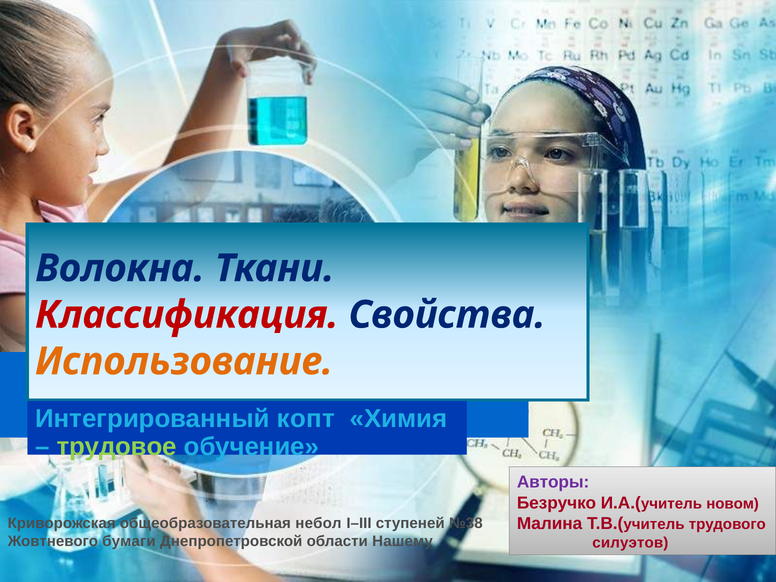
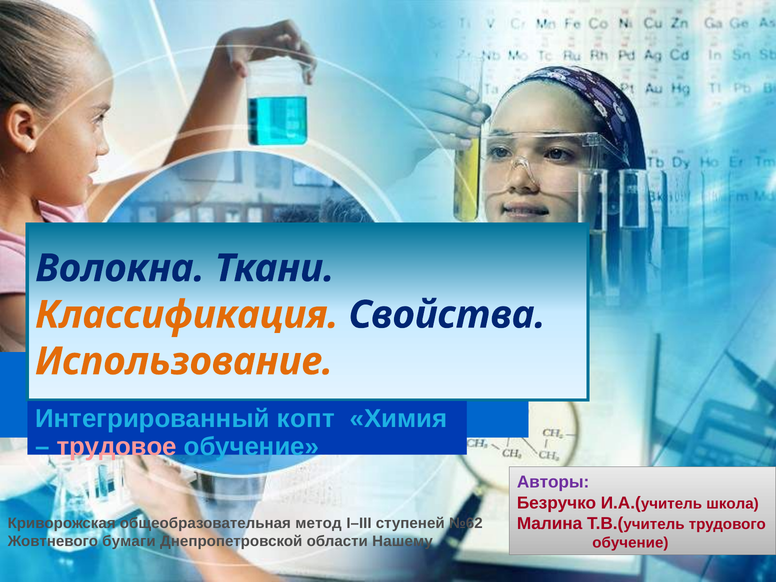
Классификация colour: red -> orange
трудовое colour: light green -> pink
новом: новом -> школа
небол: небол -> метод
№38: №38 -> №62
силуэтов at (630, 543): силуэтов -> обучение
